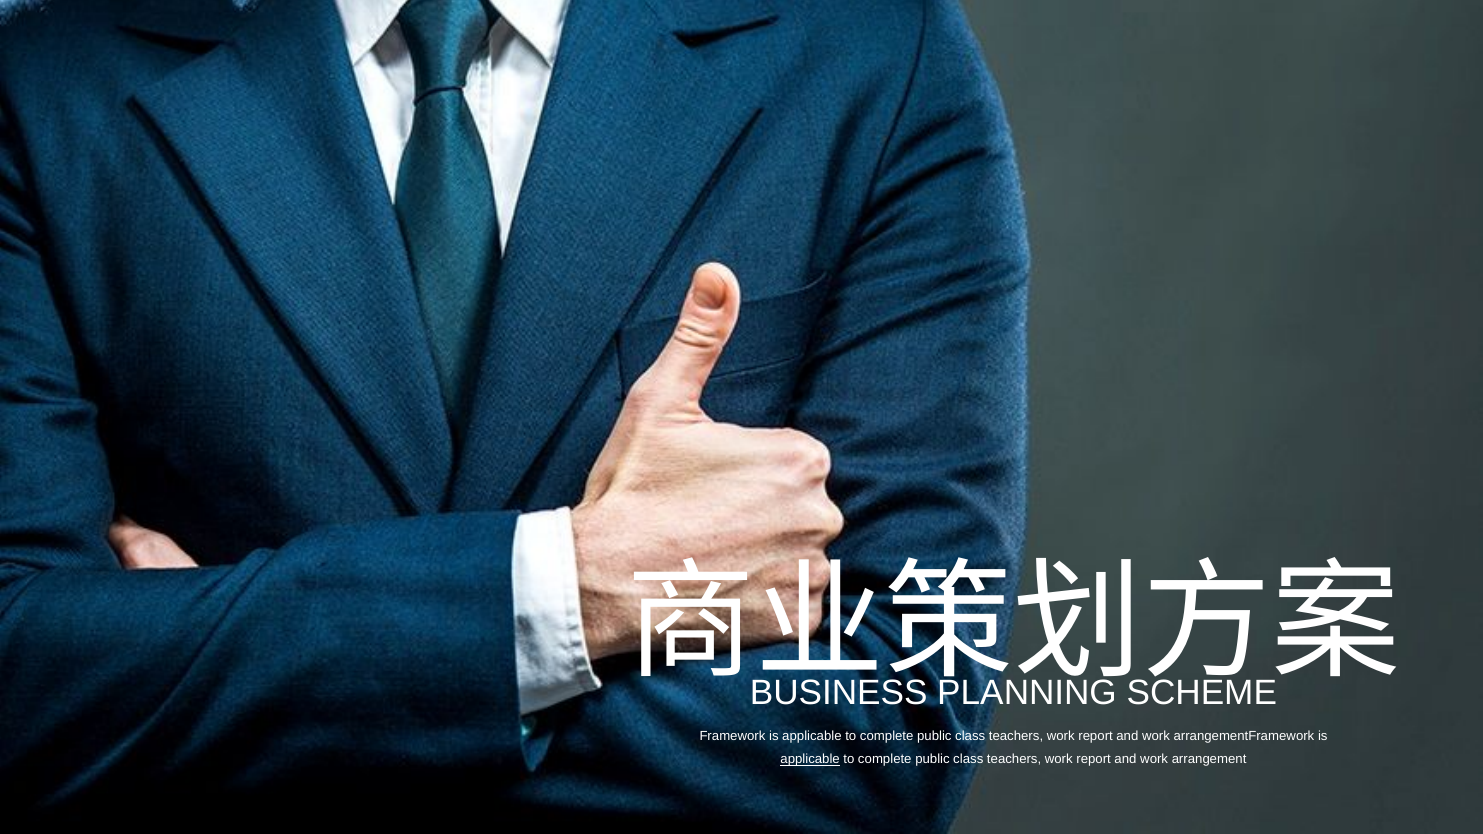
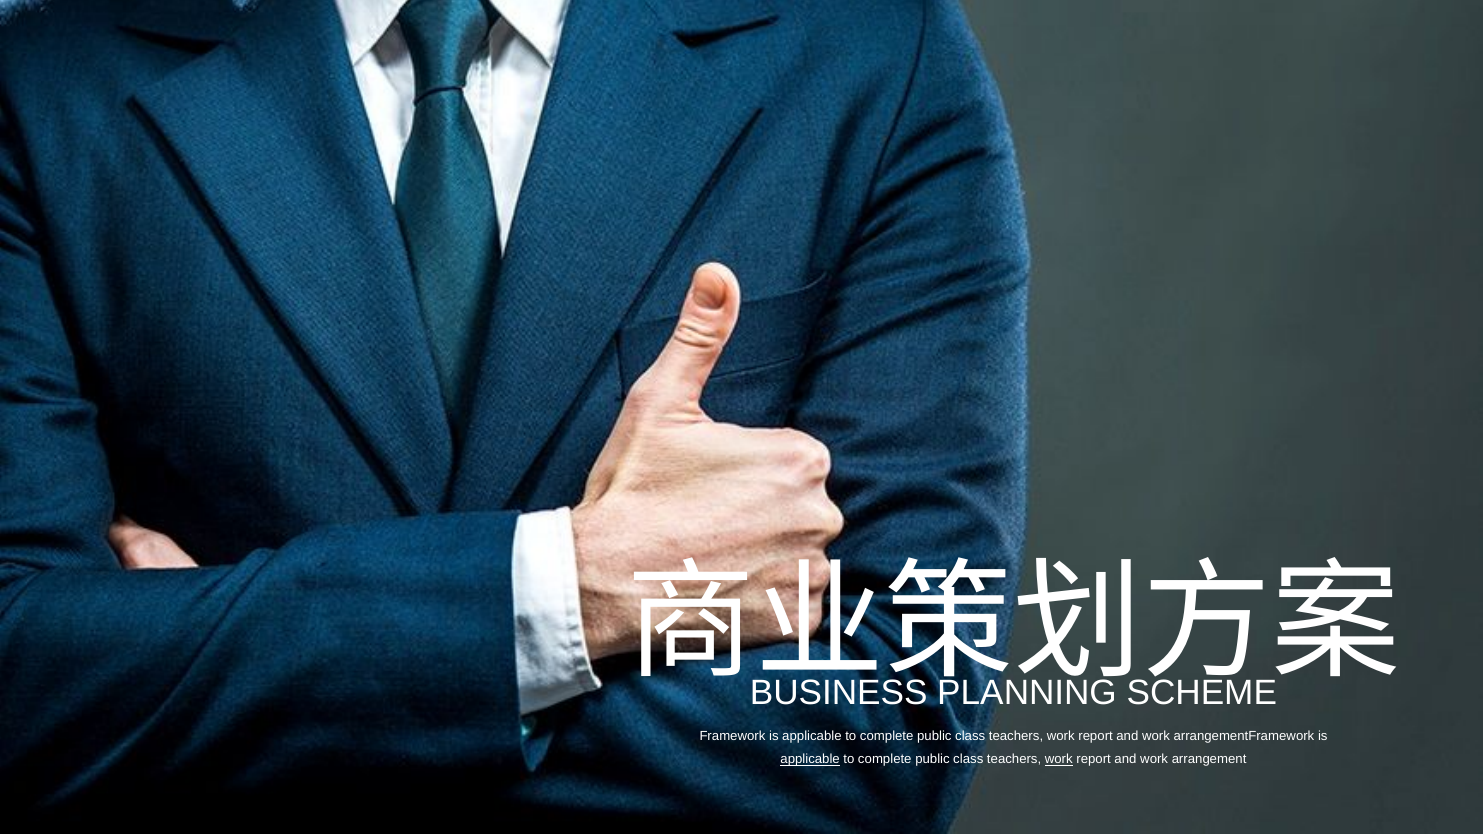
work at (1059, 760) underline: none -> present
